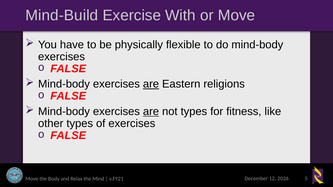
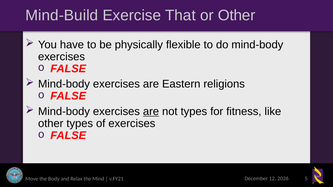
With: With -> That
or Move: Move -> Other
are at (151, 84) underline: present -> none
